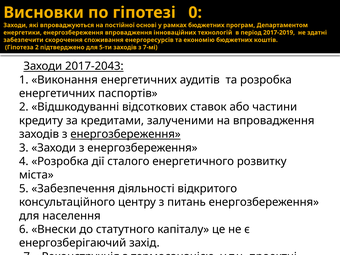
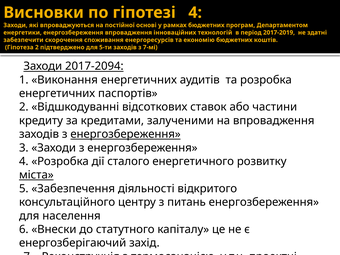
гіпотезі 0: 0 -> 4
2017-2043: 2017-2043 -> 2017-2094
міста underline: none -> present
